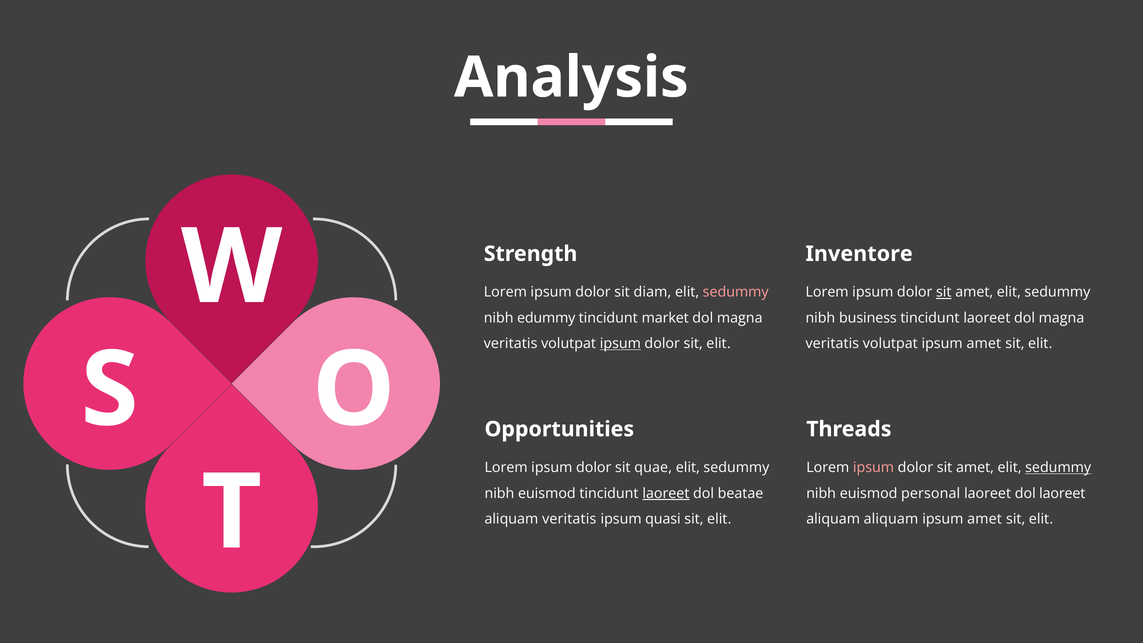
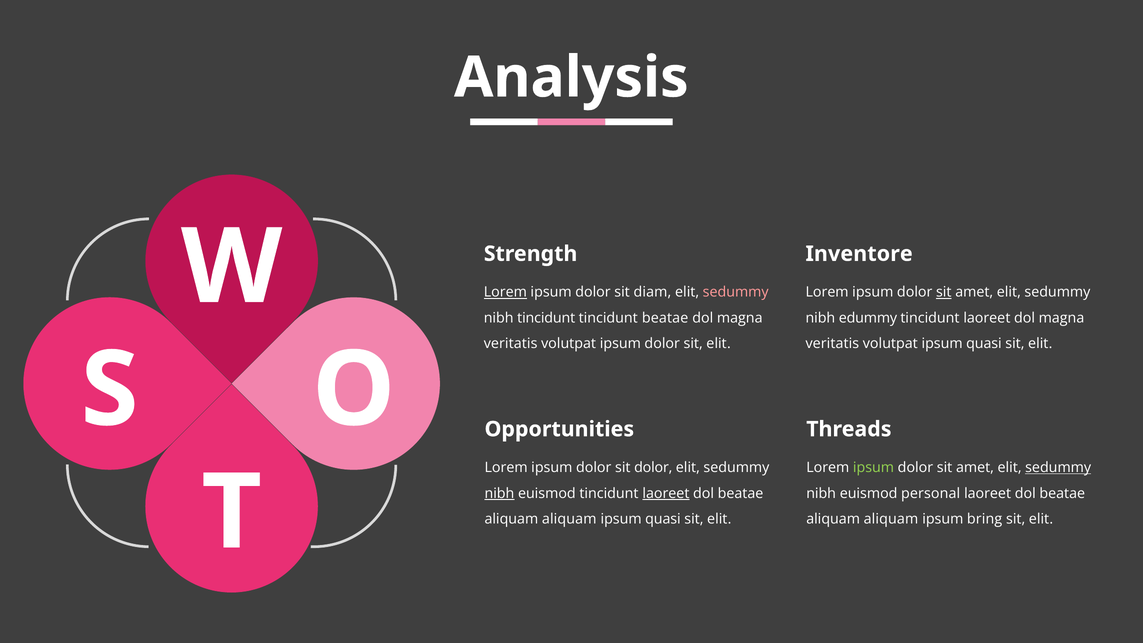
Lorem at (505, 292) underline: none -> present
nibh edummy: edummy -> tincidunt
tincidunt market: market -> beatae
business: business -> edummy
ipsum at (620, 344) underline: present -> none
volutpat ipsum amet: amet -> quasi
sit quae: quae -> dolor
ipsum at (874, 468) colour: pink -> light green
nibh at (499, 493) underline: none -> present
laoreet at (1062, 493): laoreet -> beatae
veritatis at (569, 519): veritatis -> aliquam
amet at (985, 519): amet -> bring
